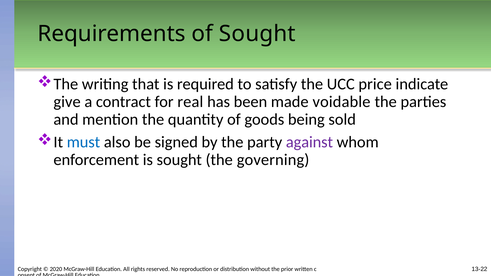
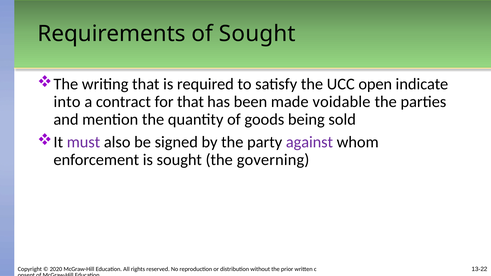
price: price -> open
give: give -> into
for real: real -> that
must colour: blue -> purple
